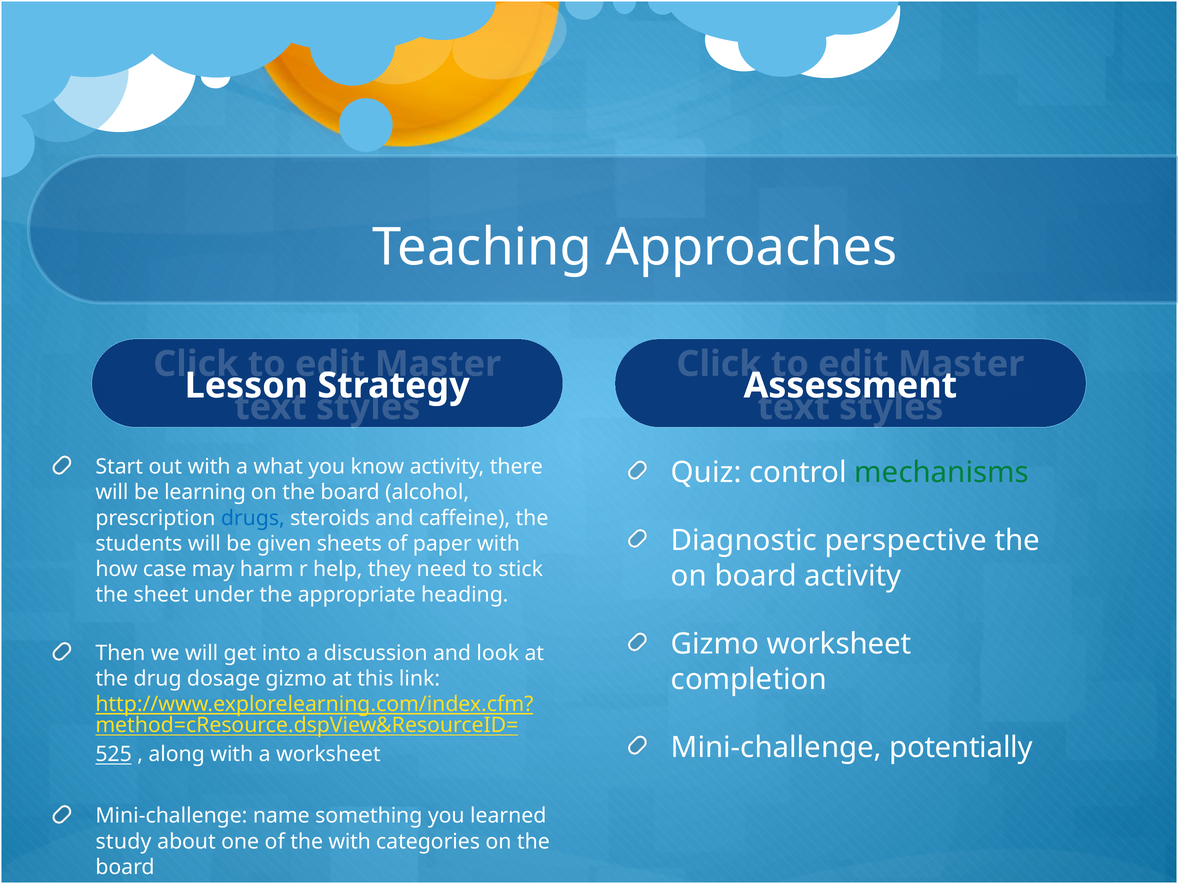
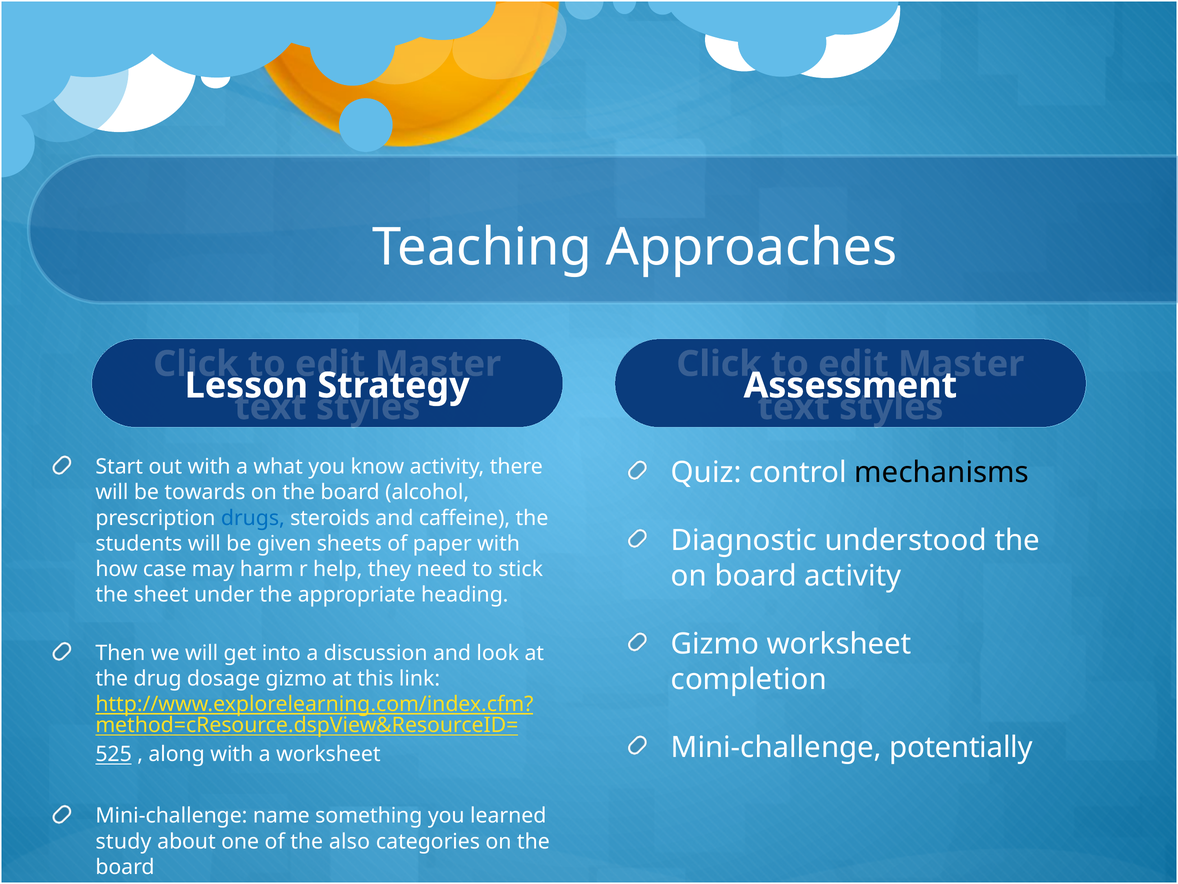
mechanisms colour: green -> black
learning: learning -> towards
perspective: perspective -> understood
the with: with -> also
